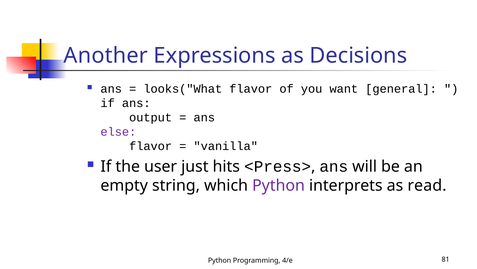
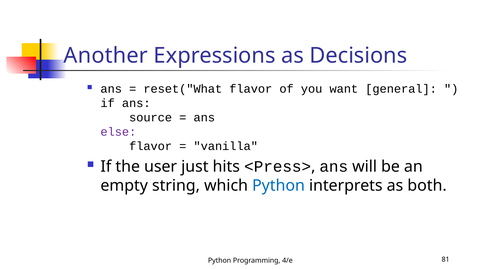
looks("What: looks("What -> reset("What
output: output -> source
Python at (278, 185) colour: purple -> blue
read: read -> both
